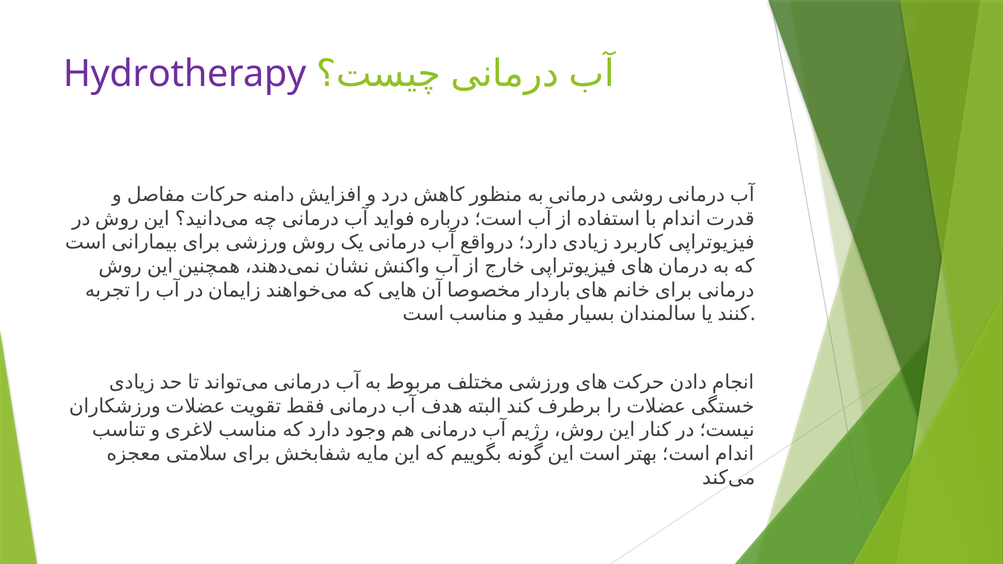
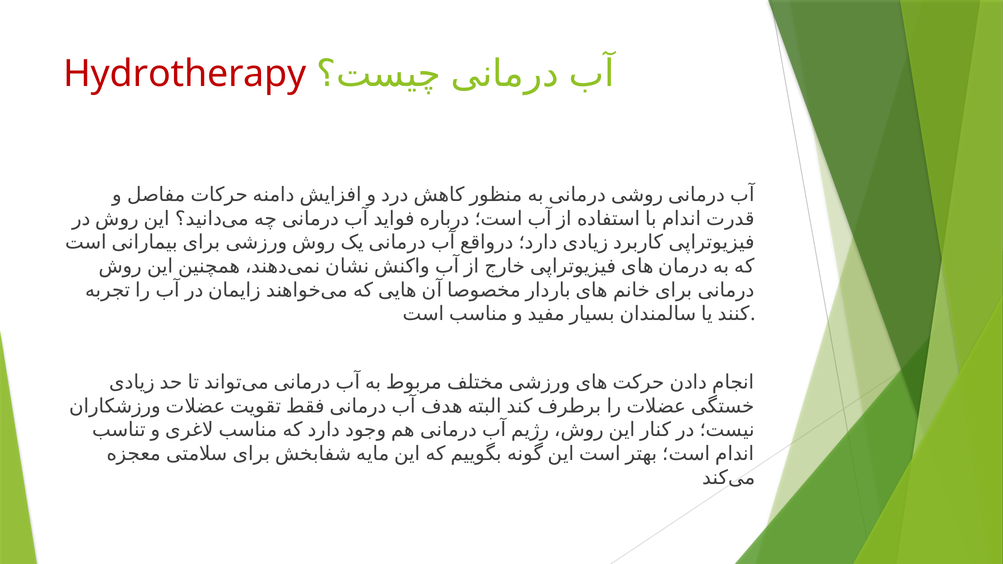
Hydrotherapy colour: purple -> red
